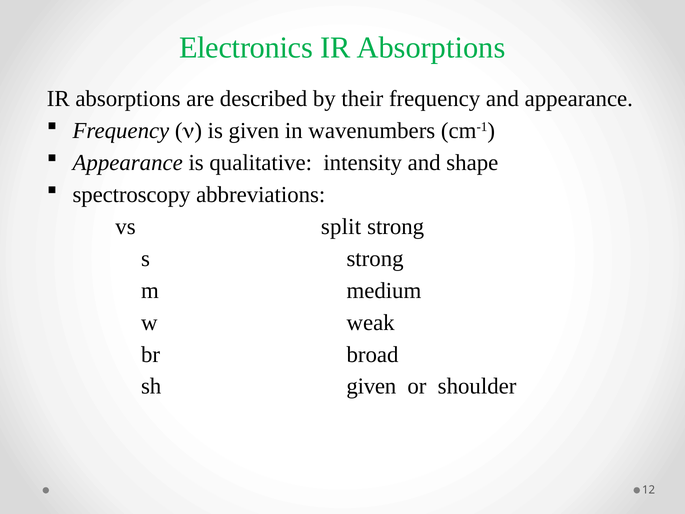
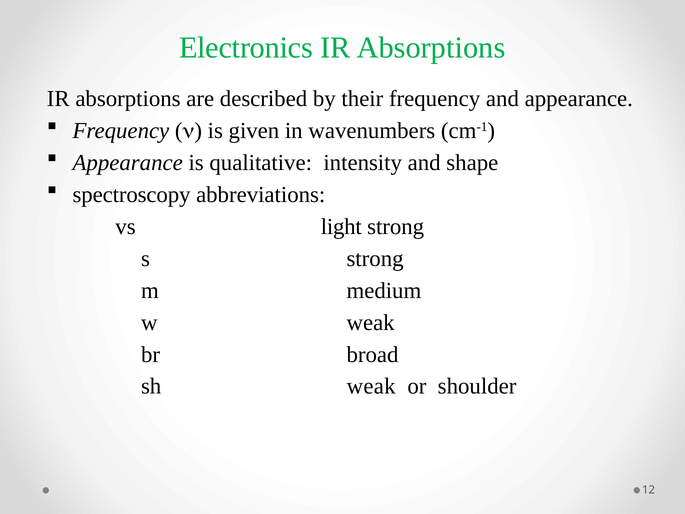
split: split -> light
sh given: given -> weak
